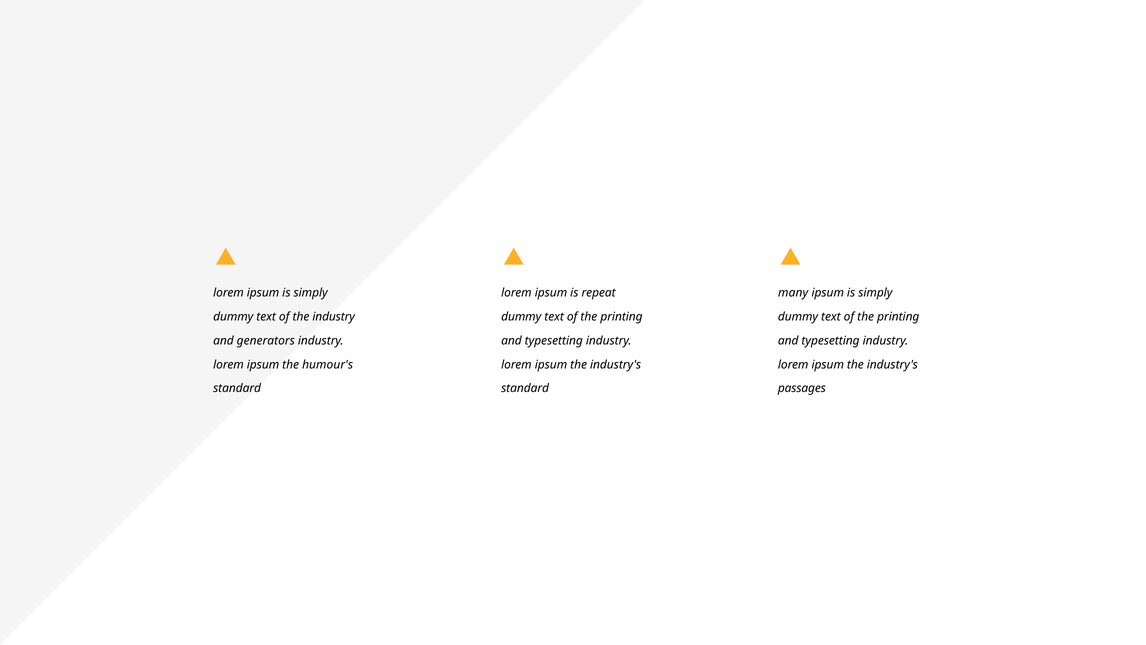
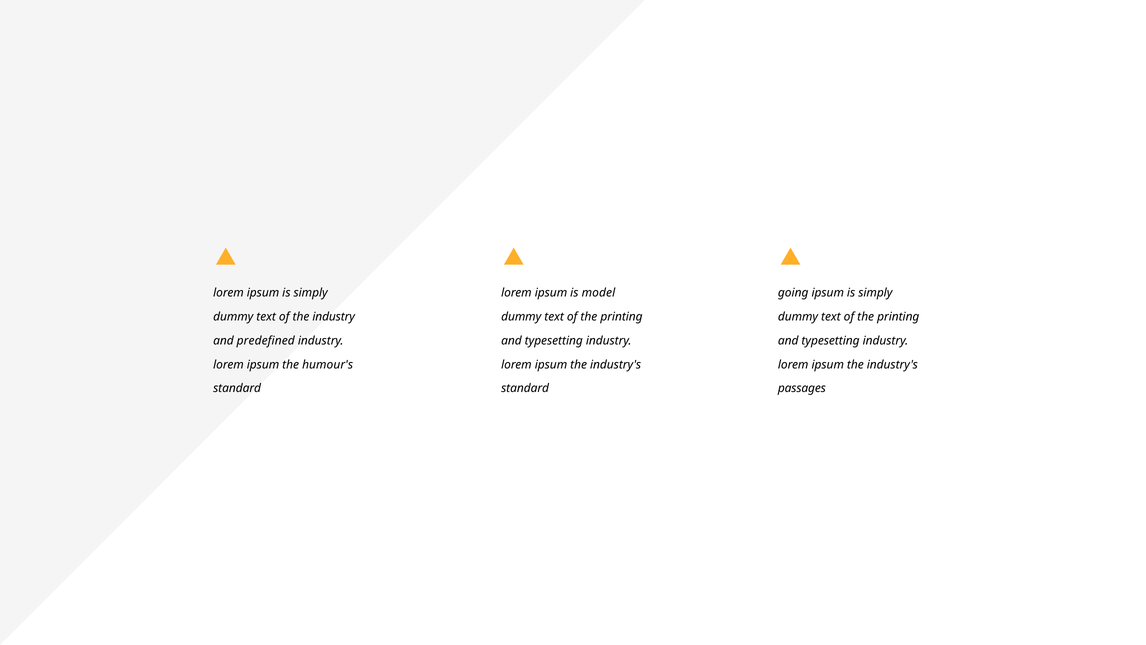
repeat: repeat -> model
many: many -> going
generators: generators -> predefined
